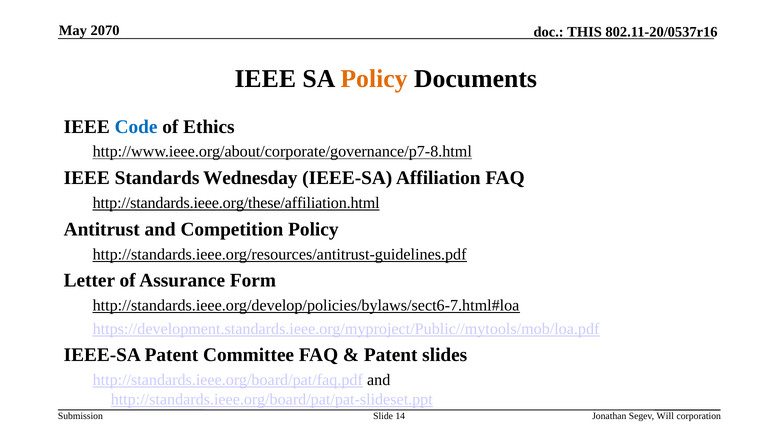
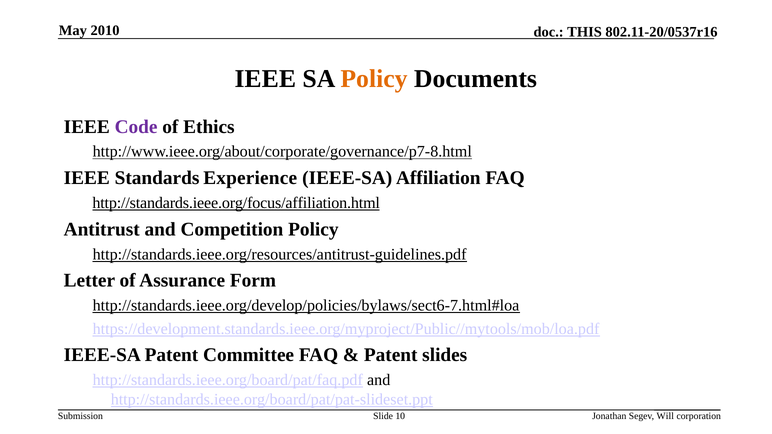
2070: 2070 -> 2010
Code colour: blue -> purple
Wednesday: Wednesday -> Experience
http://standards.ieee.org/these/affiliation.html: http://standards.ieee.org/these/affiliation.html -> http://standards.ieee.org/focus/affiliation.html
14: 14 -> 10
